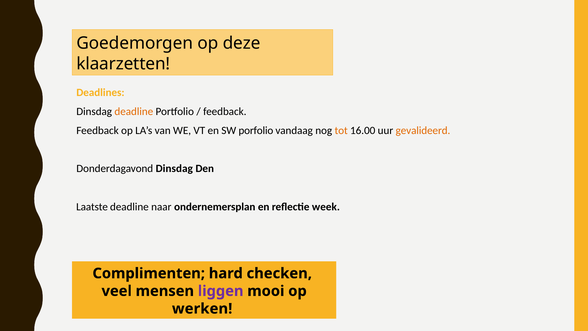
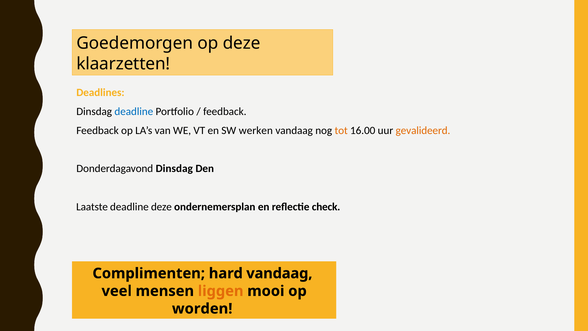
deadline at (134, 111) colour: orange -> blue
porfolio: porfolio -> werken
deadline naar: naar -> deze
week: week -> check
hard checken: checken -> vandaag
liggen colour: purple -> orange
werken: werken -> worden
